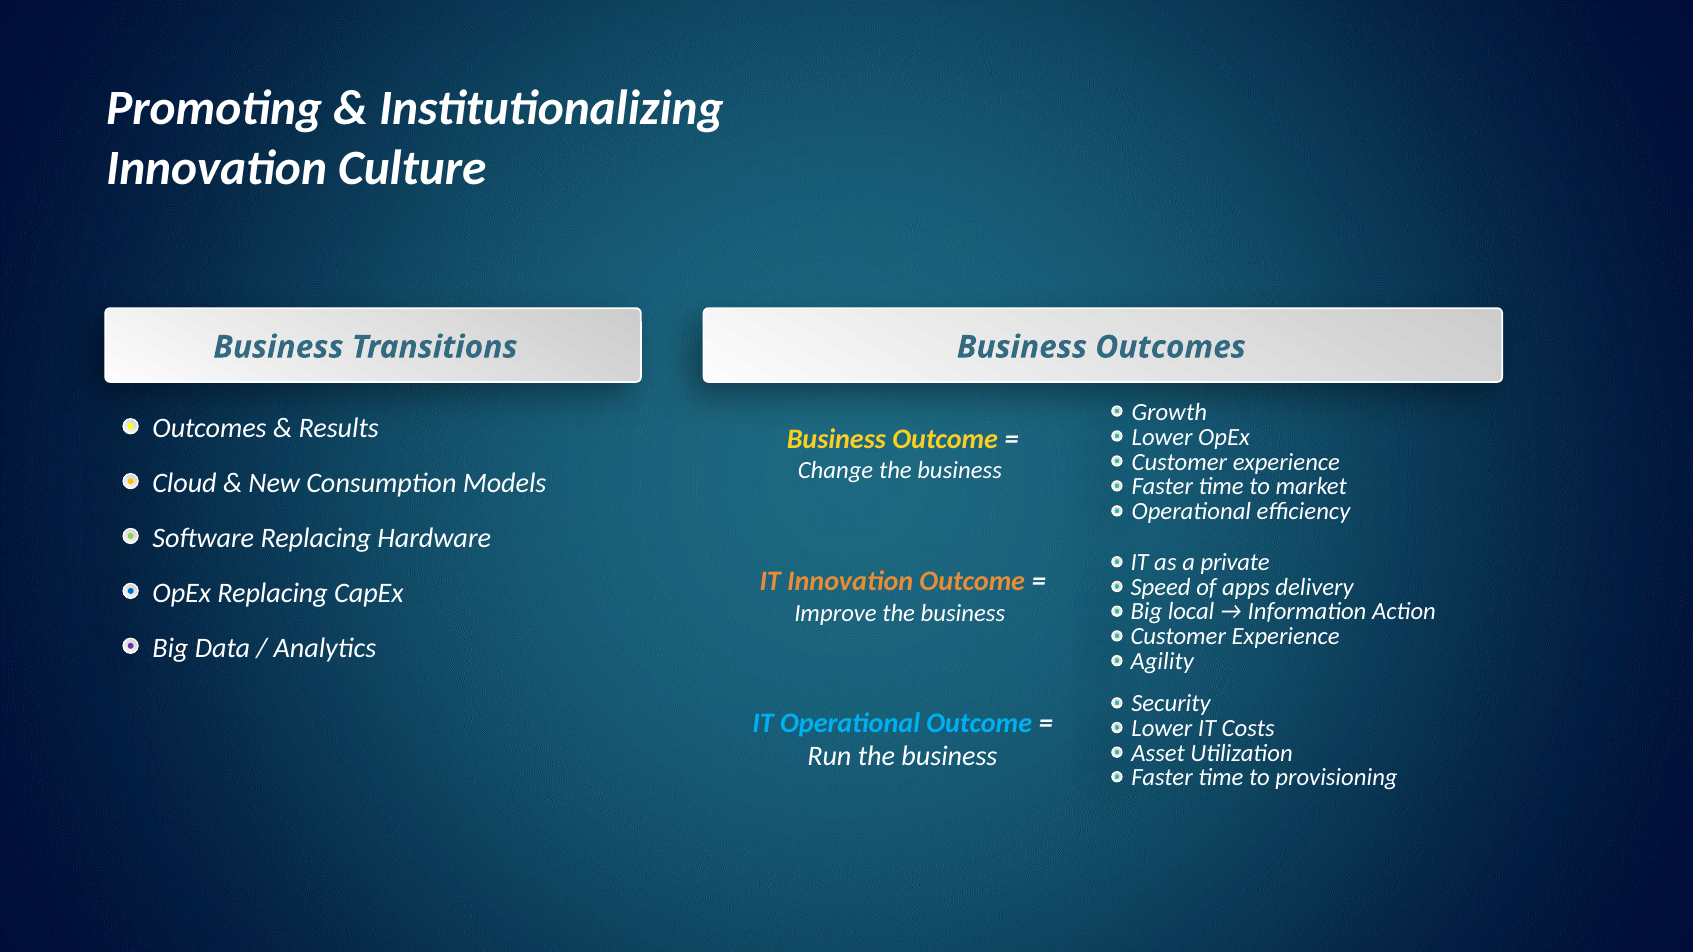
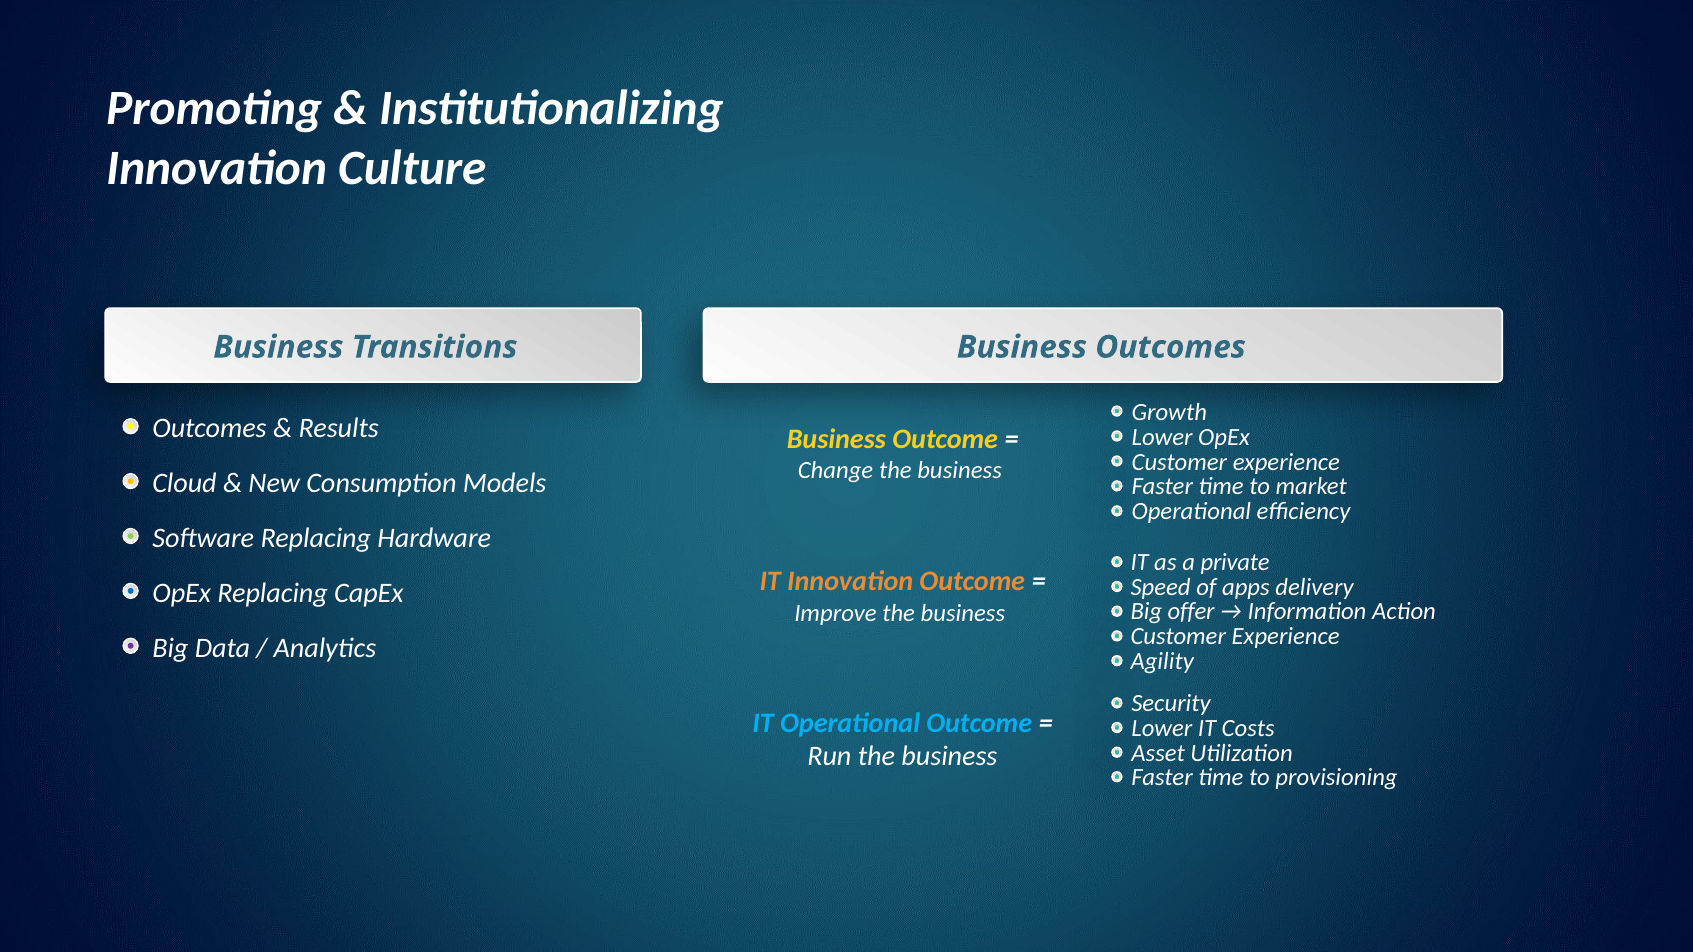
local: local -> offer
